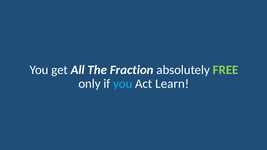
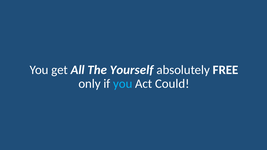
Fraction: Fraction -> Yourself
FREE colour: light green -> white
Learn: Learn -> Could
